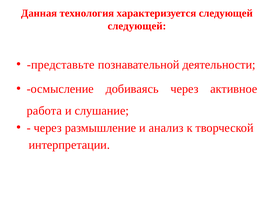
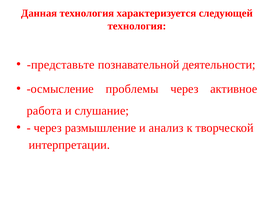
следующей at (137, 26): следующей -> технология
добиваясь: добиваясь -> проблемы
